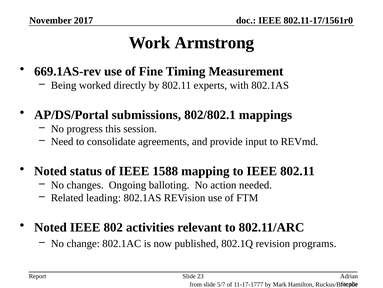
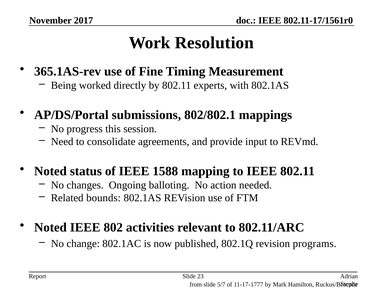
Armstrong: Armstrong -> Resolution
669.1AS-rev: 669.1AS-rev -> 365.1AS-rev
leading: leading -> bounds
